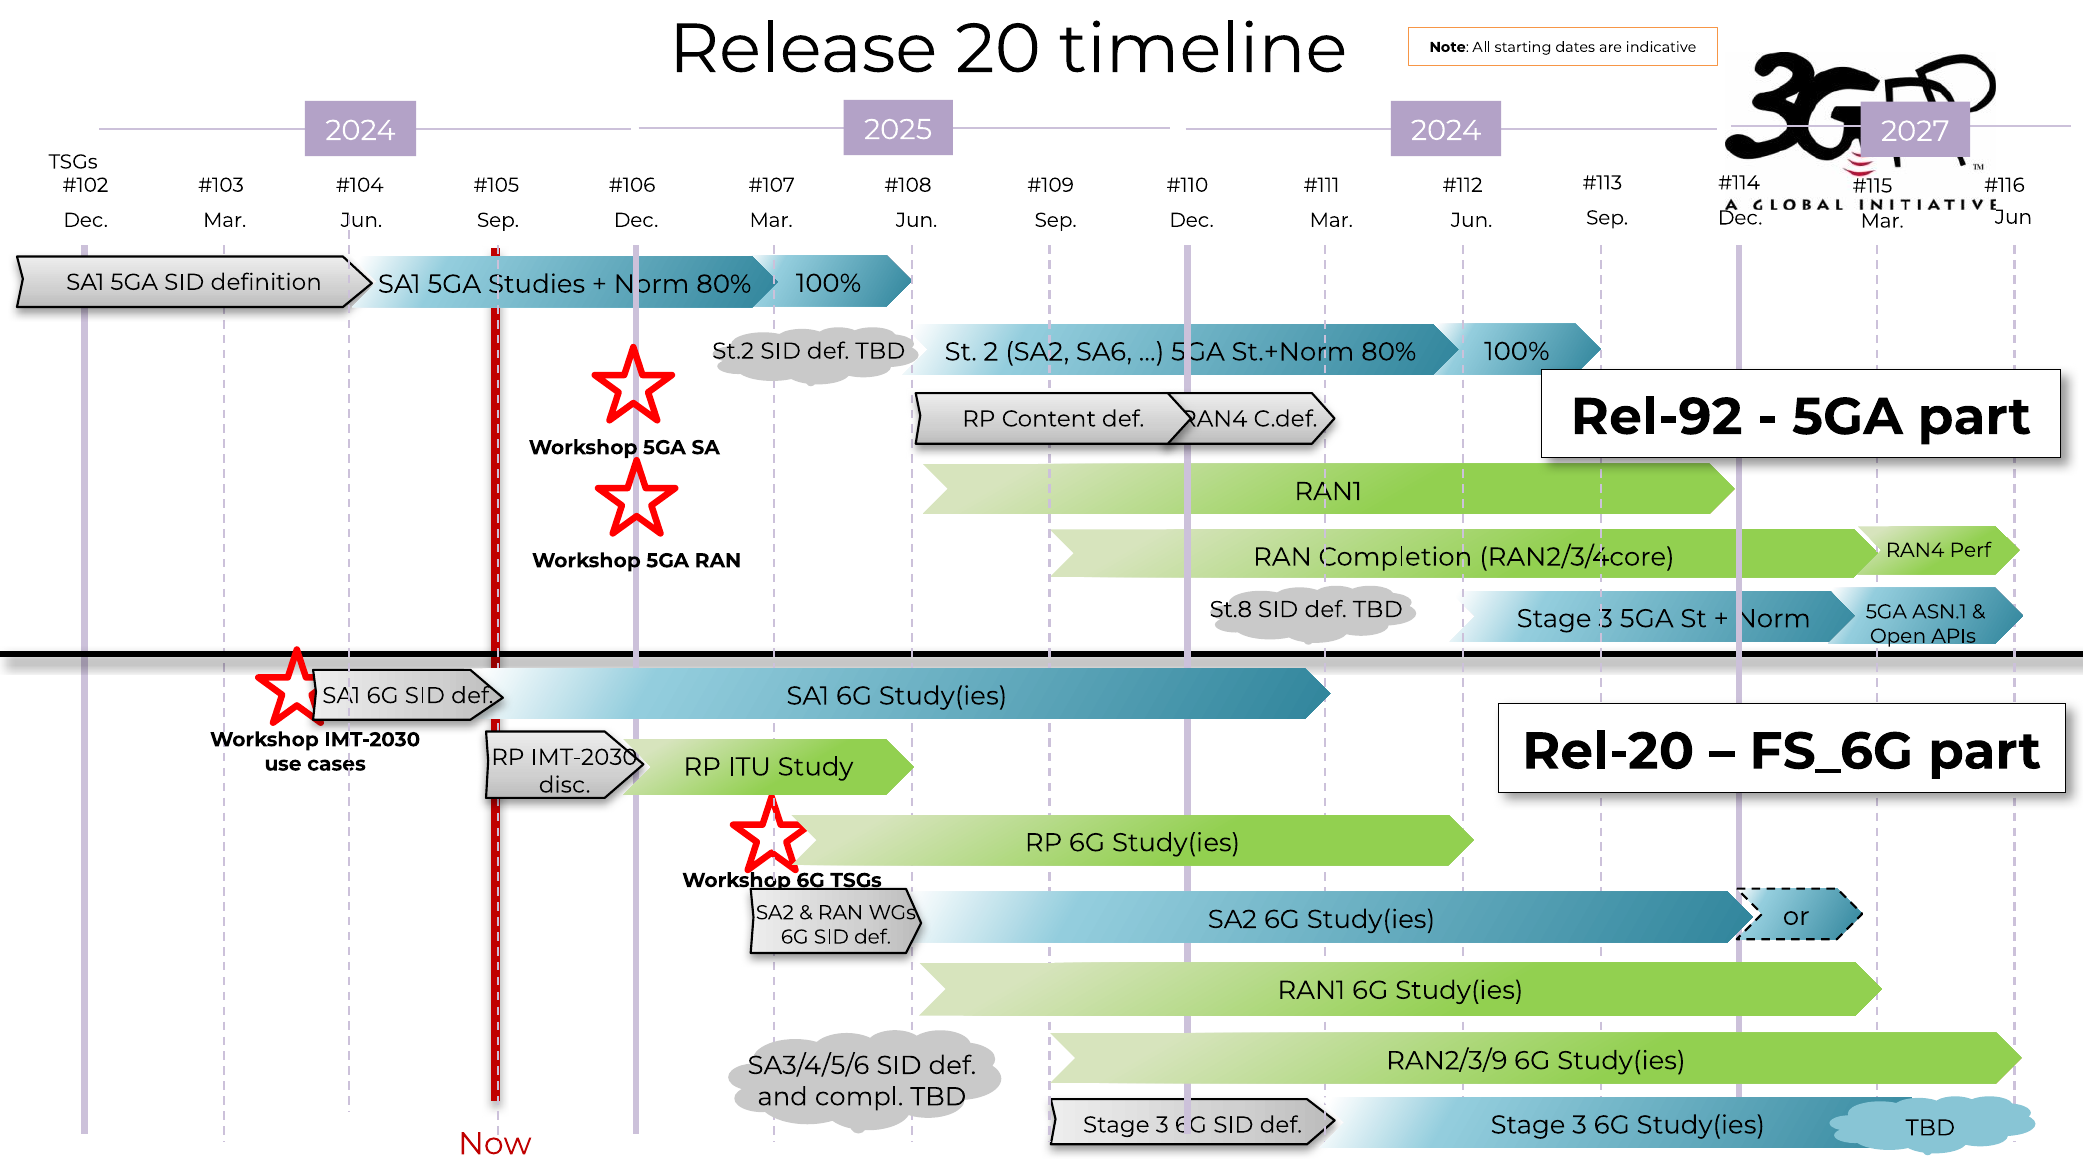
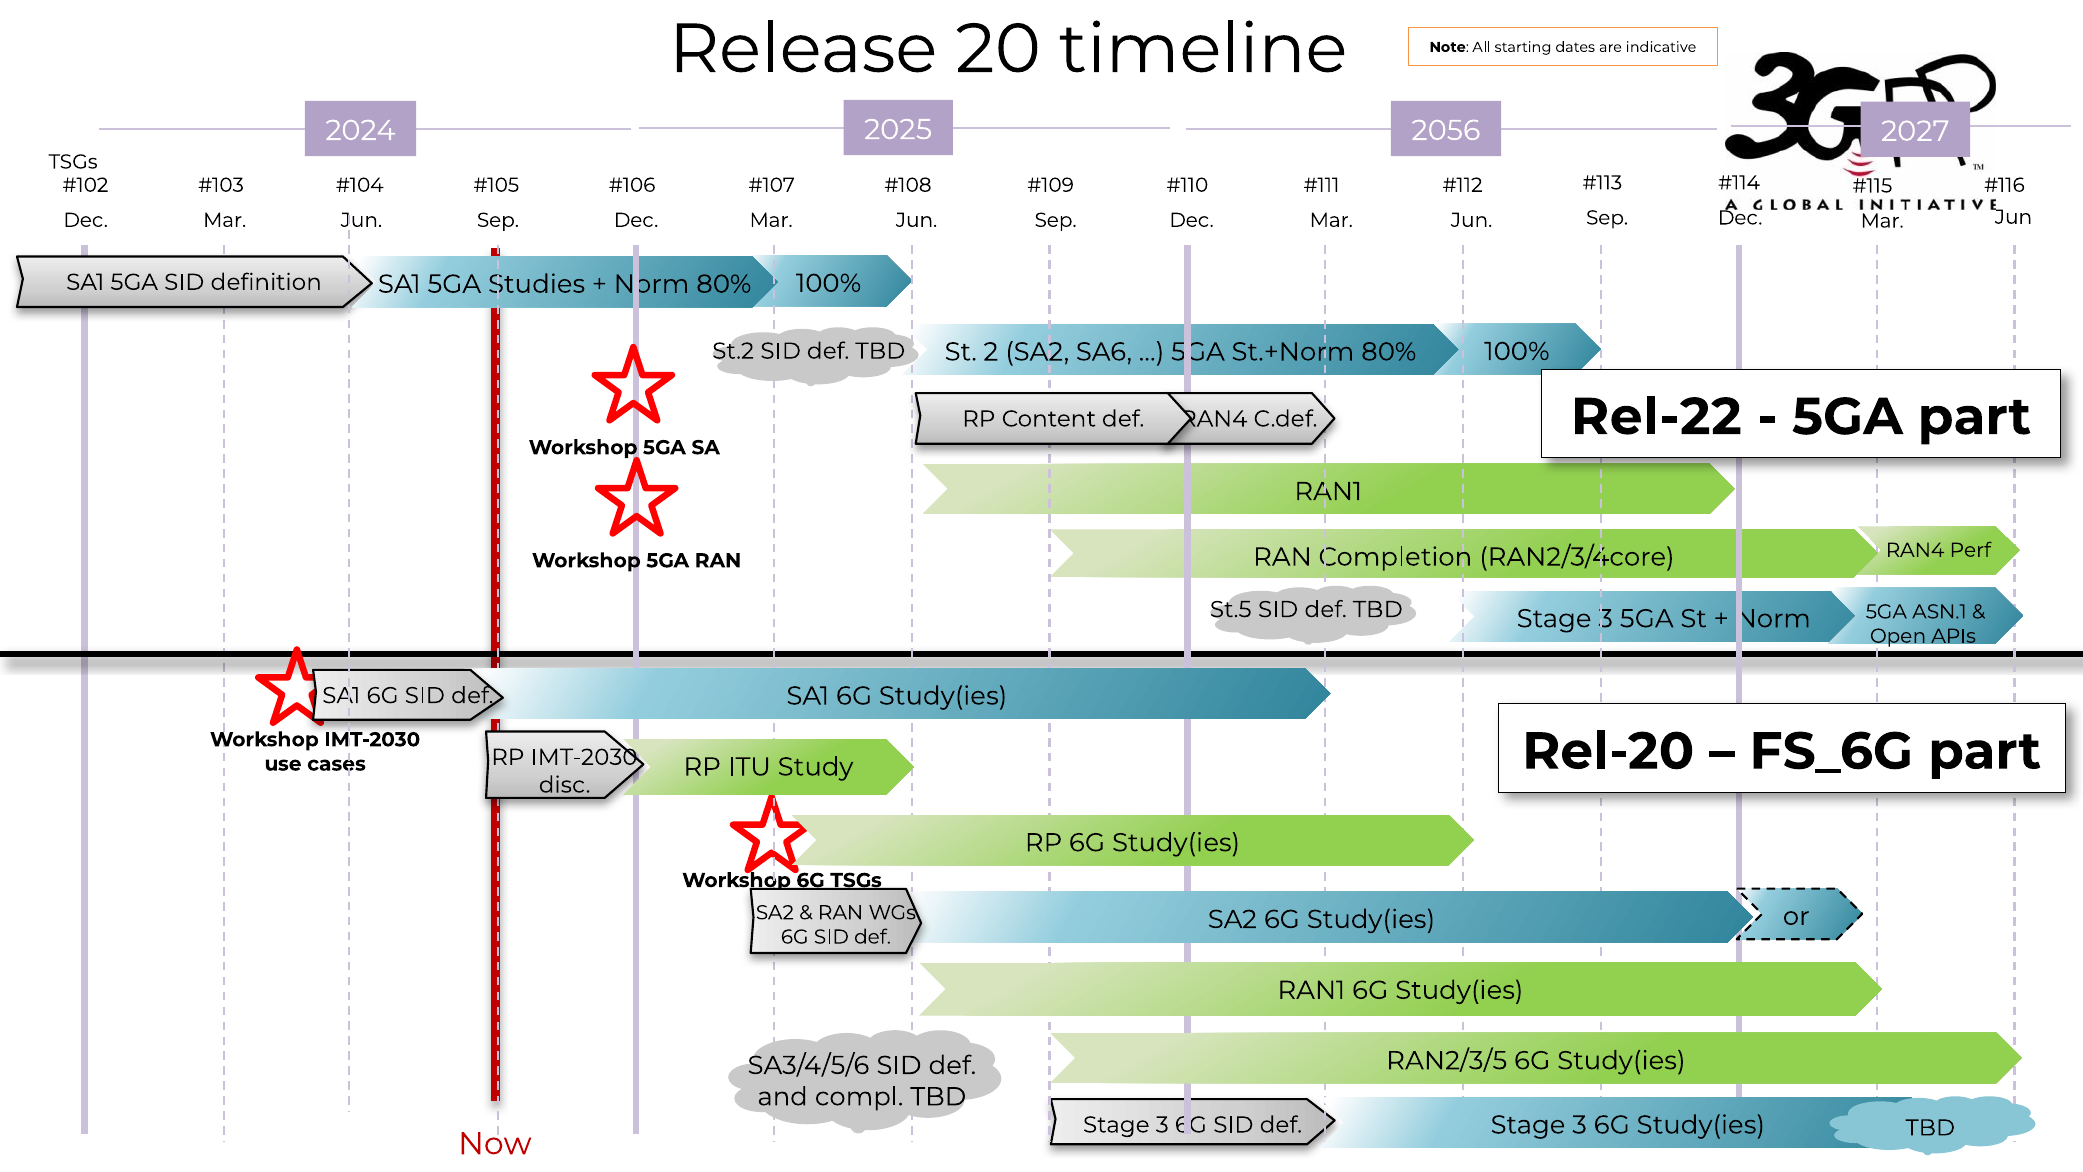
2025 2024: 2024 -> 2056
Rel-92: Rel-92 -> Rel-22
St.8: St.8 -> St.5
RAN2/3/9: RAN2/3/9 -> RAN2/3/5
